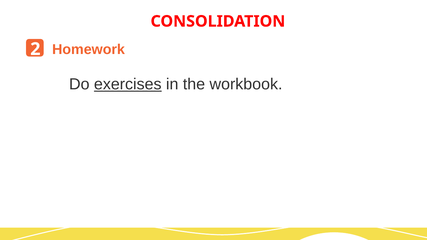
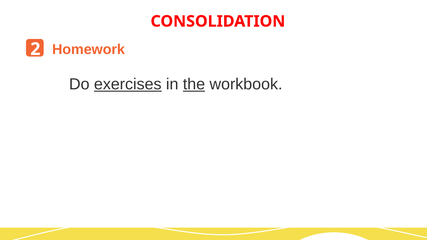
the underline: none -> present
